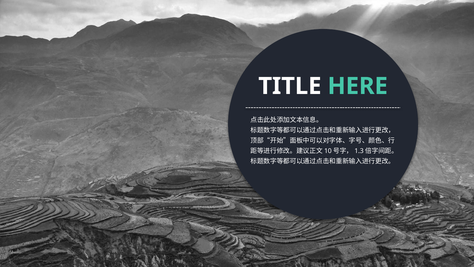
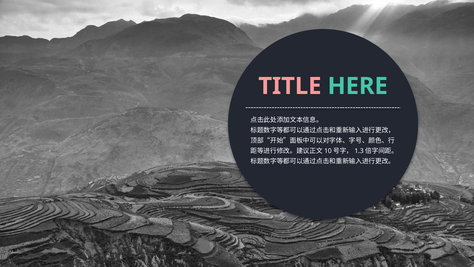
TITLE colour: white -> pink
